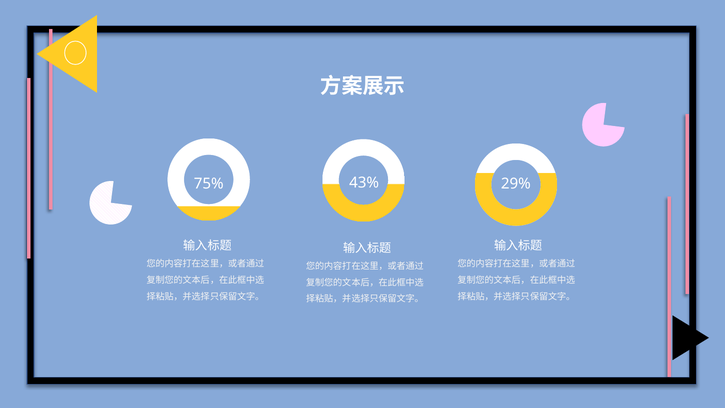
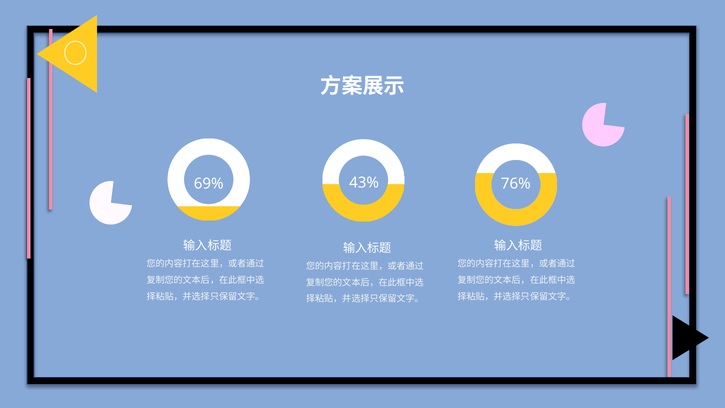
75%: 75% -> 69%
29%: 29% -> 76%
